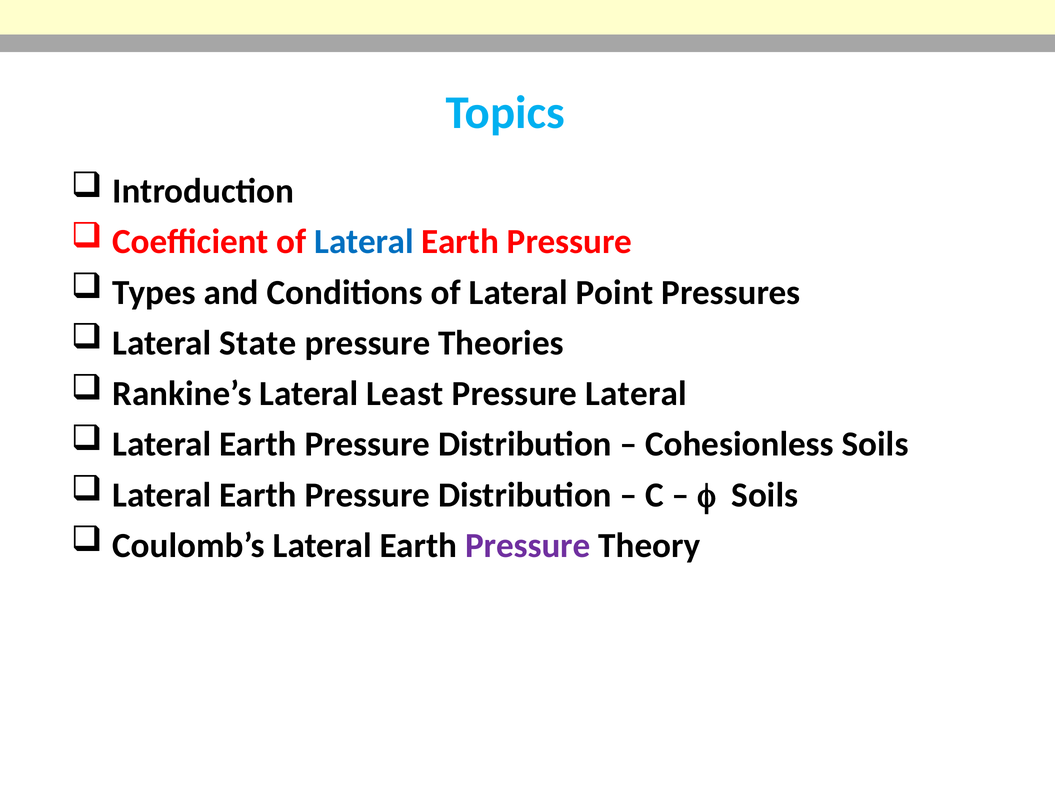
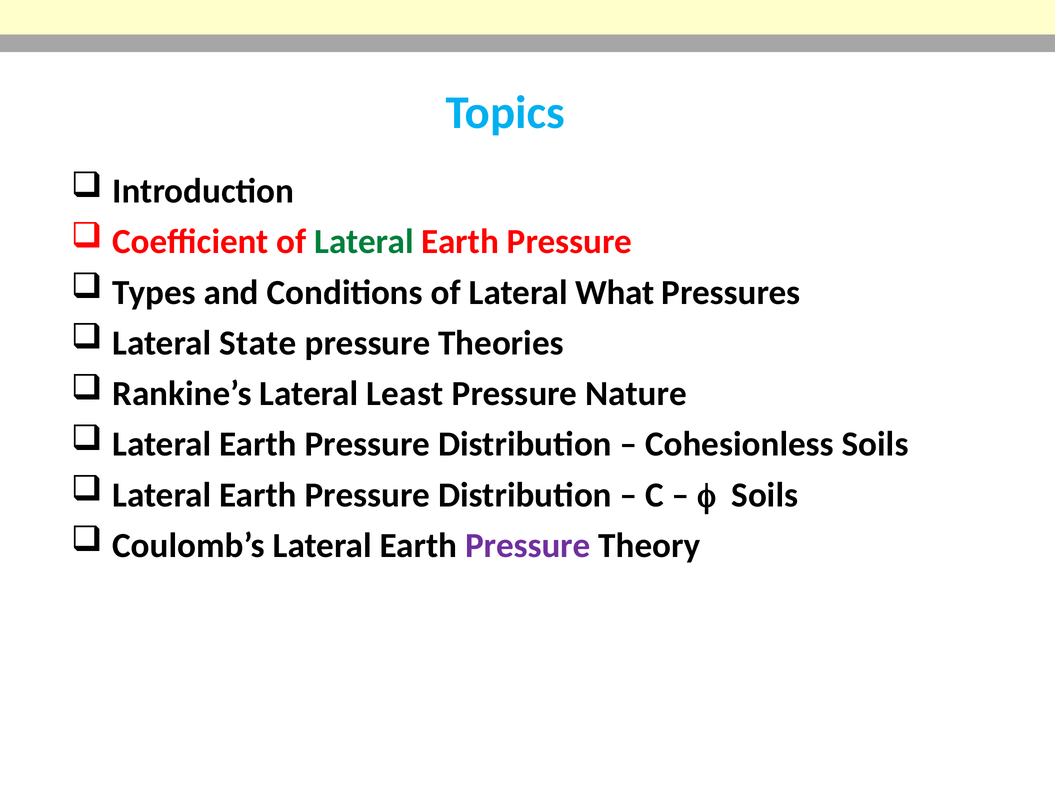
Lateral at (364, 242) colour: blue -> green
Point: Point -> What
Pressure Lateral: Lateral -> Nature
